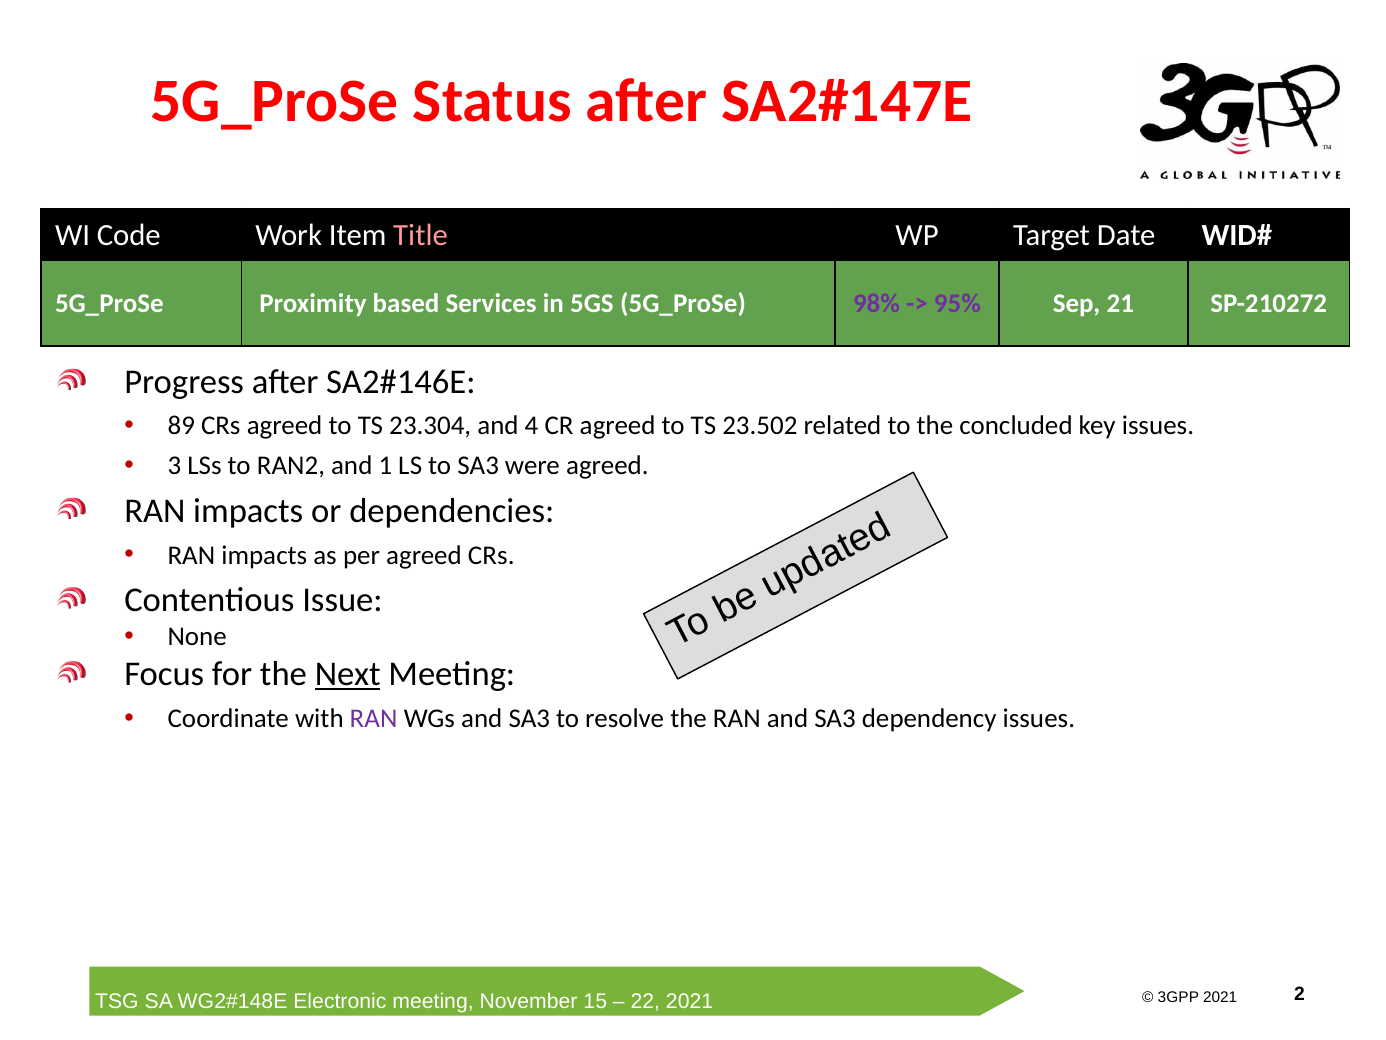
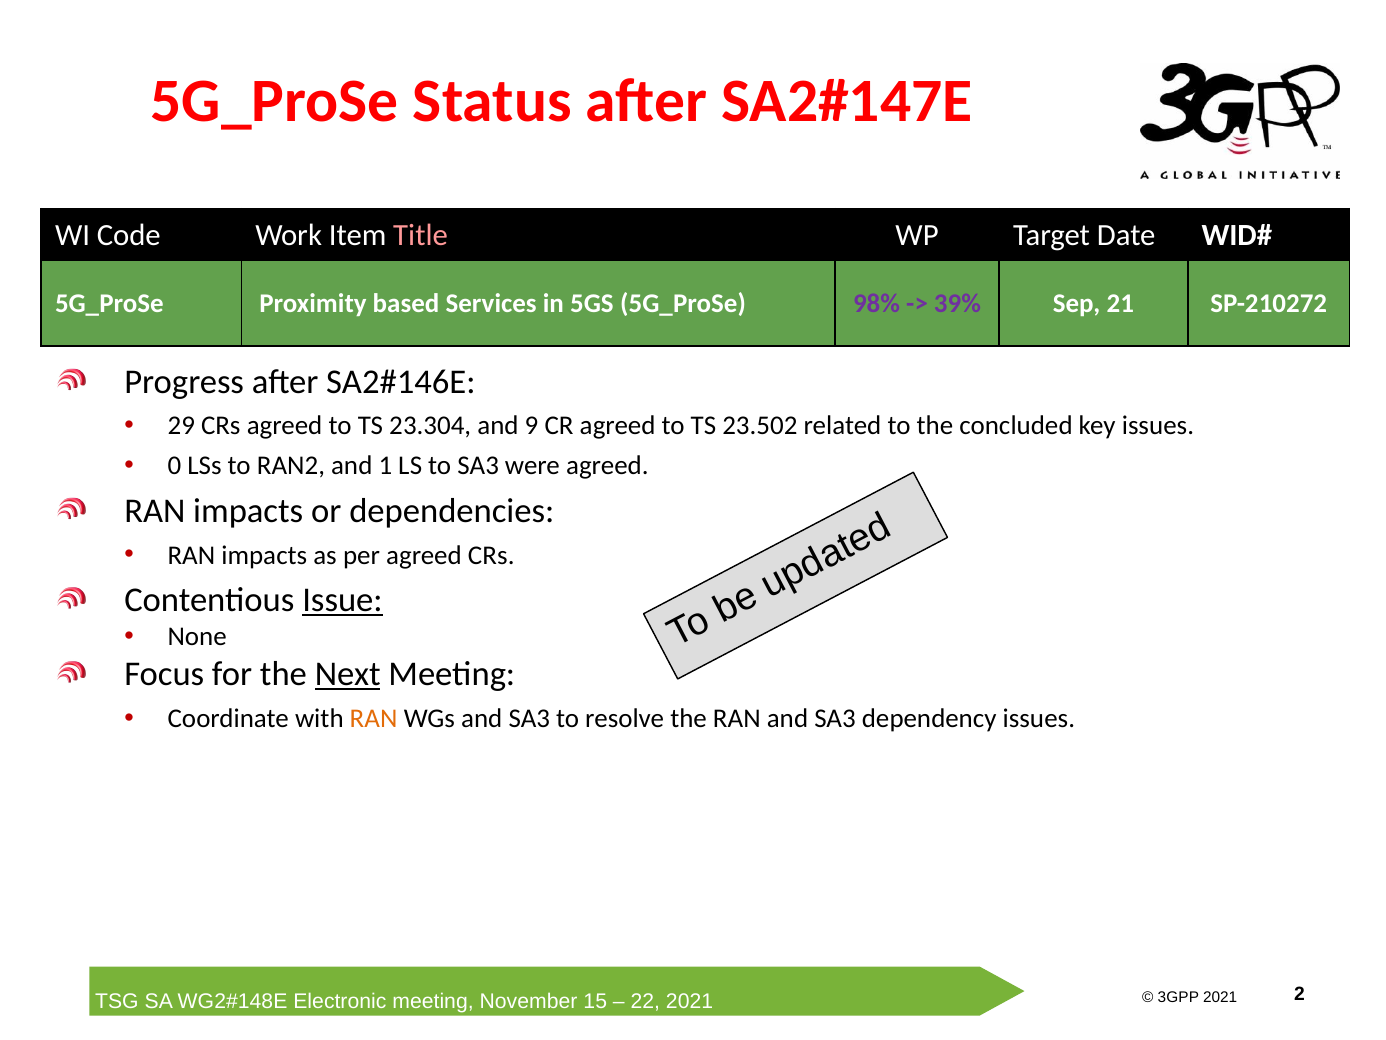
95%: 95% -> 39%
89: 89 -> 29
4: 4 -> 9
3: 3 -> 0
Issue underline: none -> present
RAN at (374, 718) colour: purple -> orange
